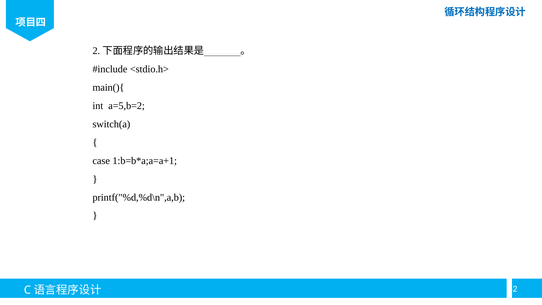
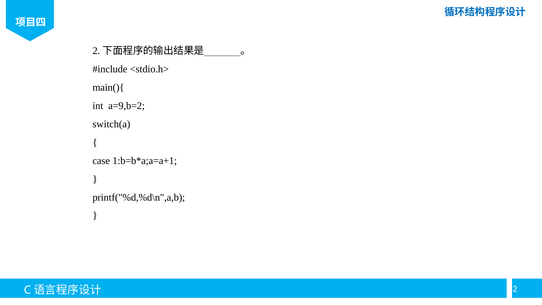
a=5,b=2: a=5,b=2 -> a=9,b=2
